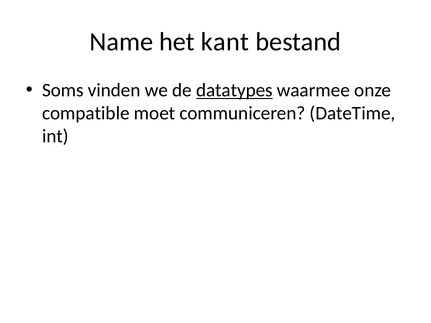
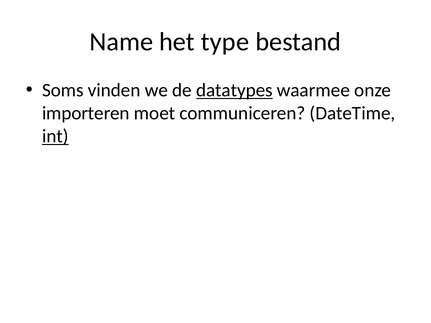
kant: kant -> type
compatible: compatible -> importeren
int underline: none -> present
